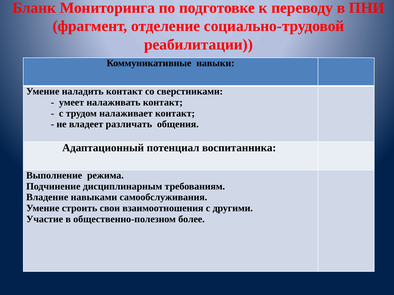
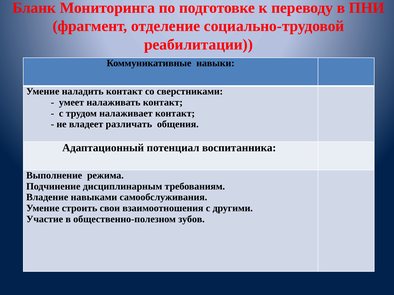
более: более -> зубов
